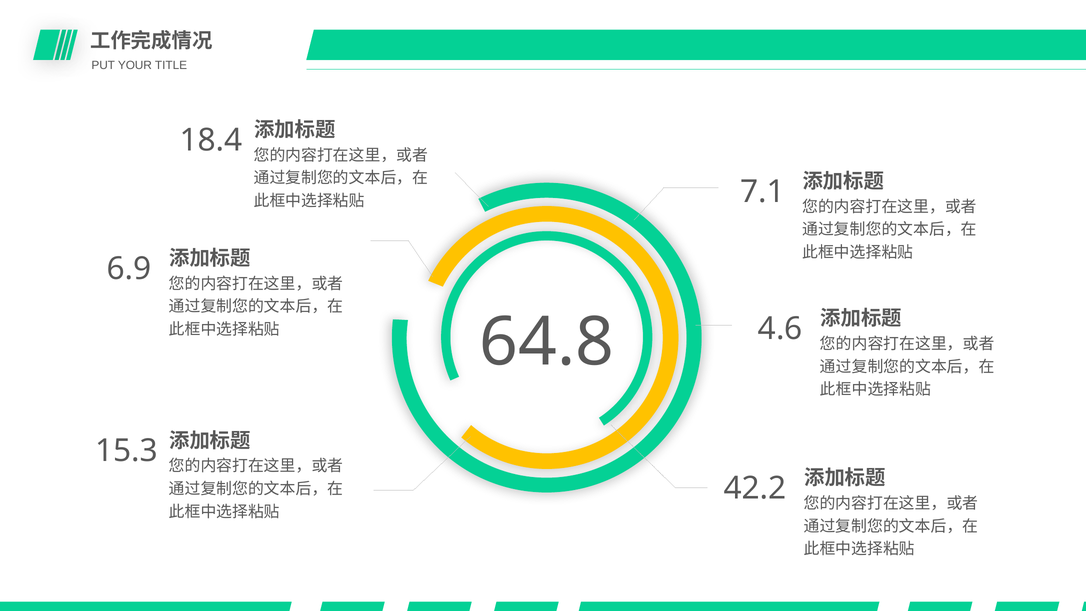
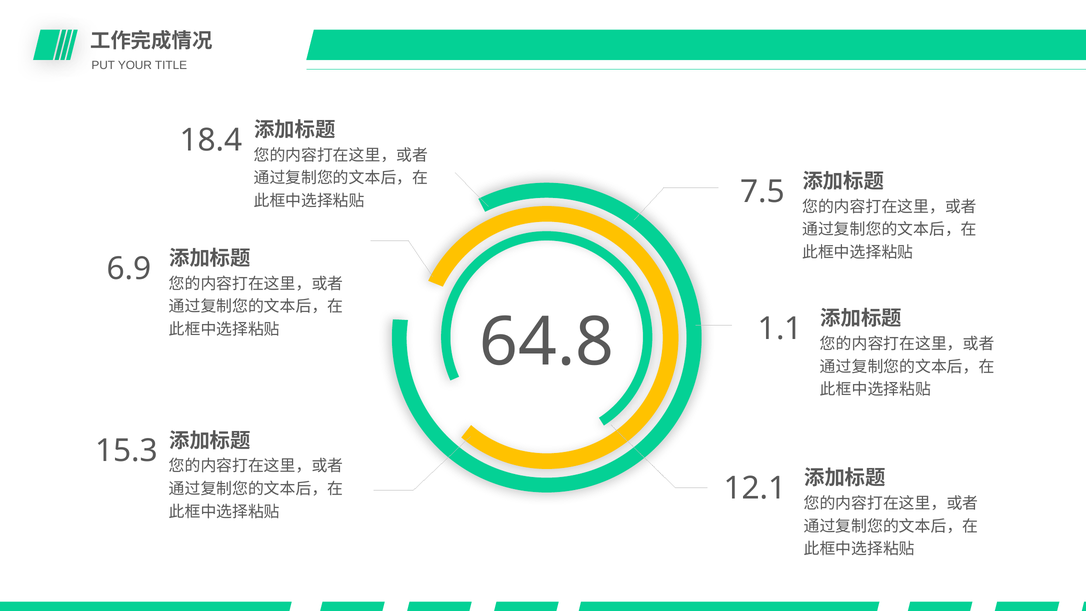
7.1: 7.1 -> 7.5
4.6: 4.6 -> 1.1
42.2: 42.2 -> 12.1
